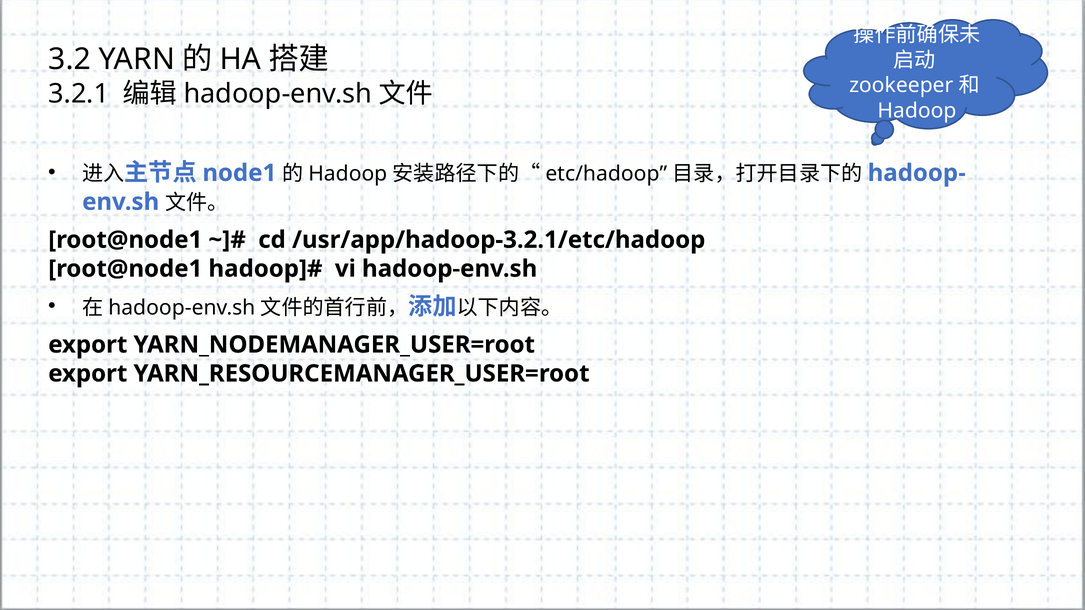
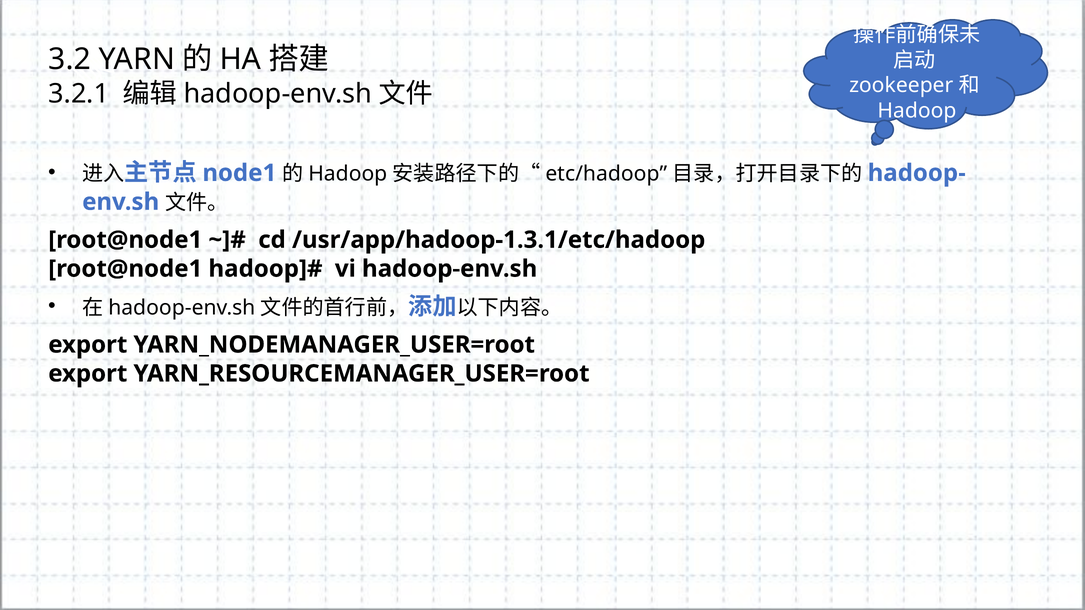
/usr/app/hadoop-3.2.1/etc/hadoop: /usr/app/hadoop-3.2.1/etc/hadoop -> /usr/app/hadoop-1.3.1/etc/hadoop
